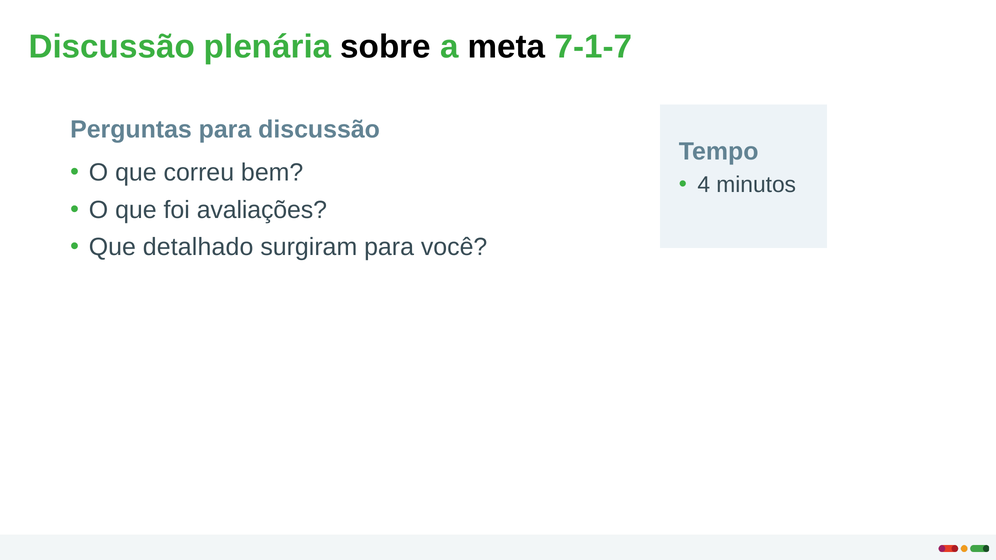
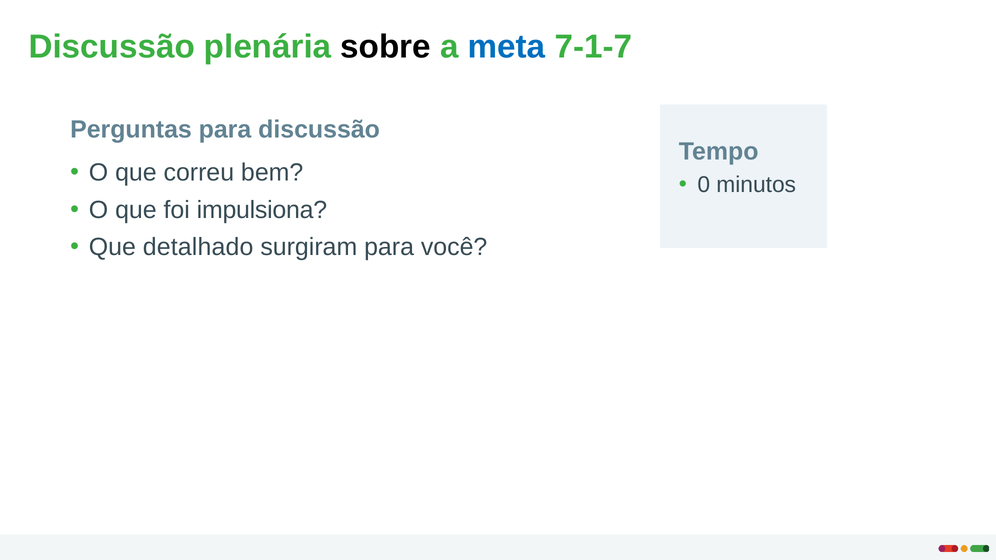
meta colour: black -> blue
4: 4 -> 0
avaliações: avaliações -> impulsiona
